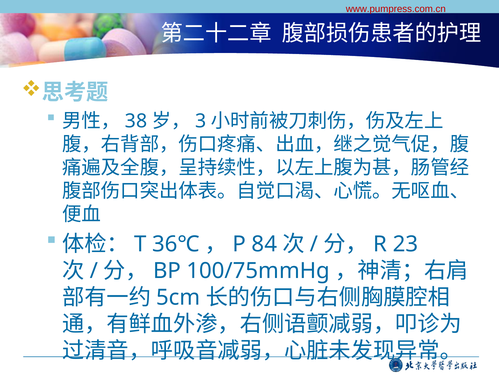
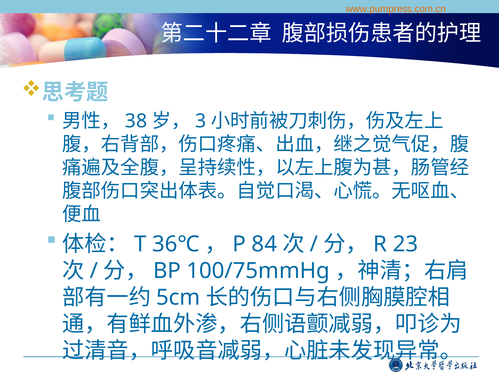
www.pumpress.com.cn colour: red -> orange
